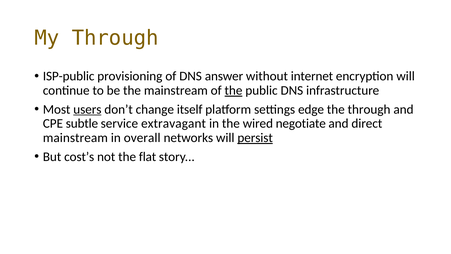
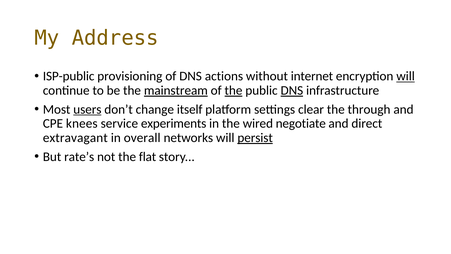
My Through: Through -> Address
answer: answer -> actions
will at (406, 76) underline: none -> present
mainstream at (176, 90) underline: none -> present
DNS at (292, 90) underline: none -> present
edge: edge -> clear
subtle: subtle -> knees
extravagant: extravagant -> experiments
mainstream at (75, 138): mainstream -> extravagant
cost’s: cost’s -> rate’s
